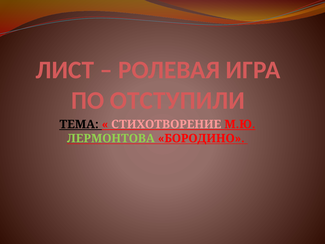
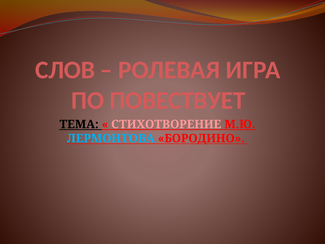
ЛИСТ: ЛИСТ -> СЛОВ
ОТСТУПИЛИ: ОТСТУПИЛИ -> ПОВЕСТВУЕТ
ЛЕРМОНТОВА colour: light green -> light blue
